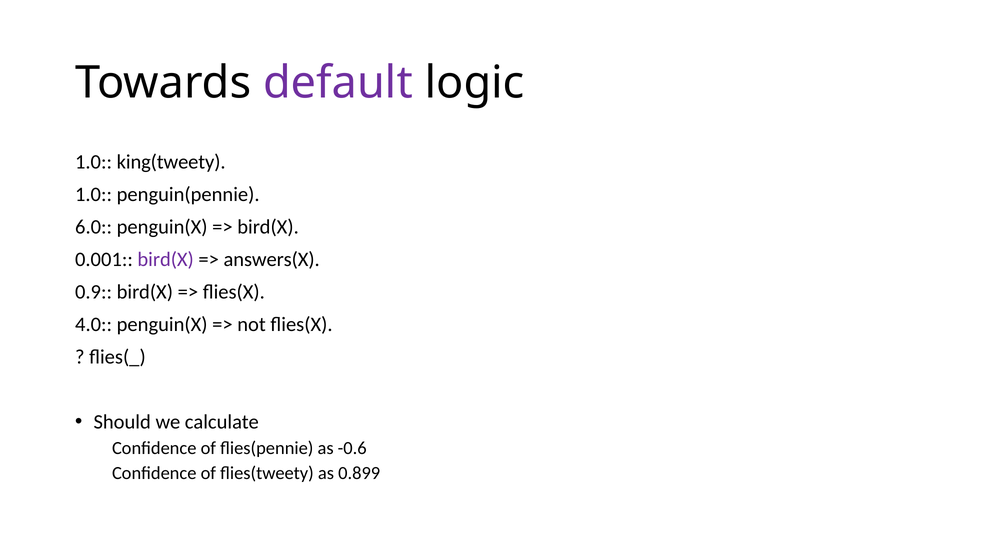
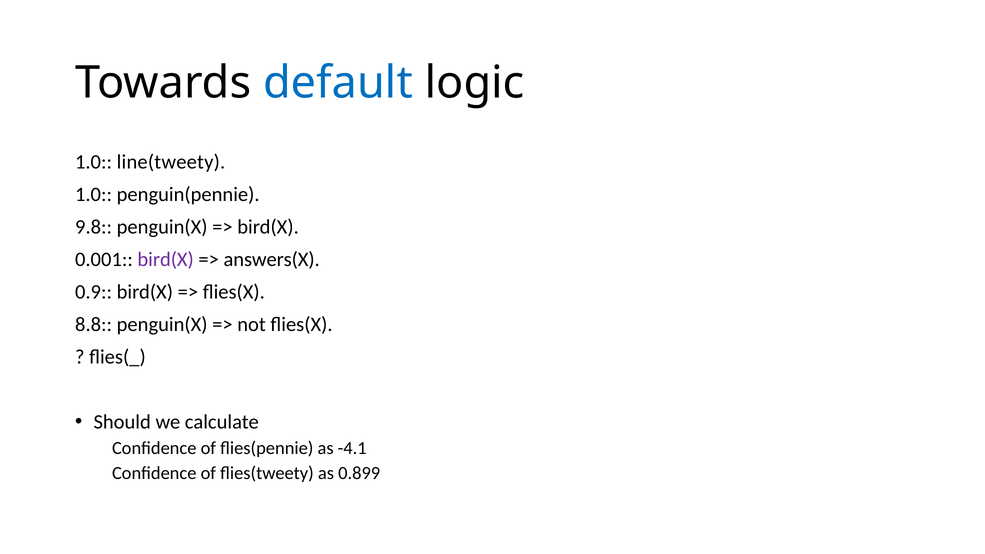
default colour: purple -> blue
king(tweety: king(tweety -> line(tweety
6.0: 6.0 -> 9.8
4.0: 4.0 -> 8.8
-0.6: -0.6 -> -4.1
